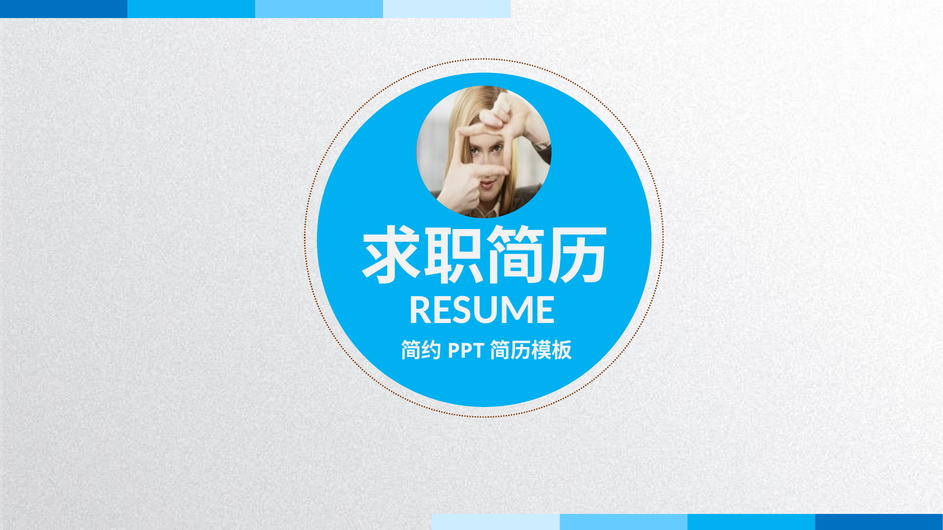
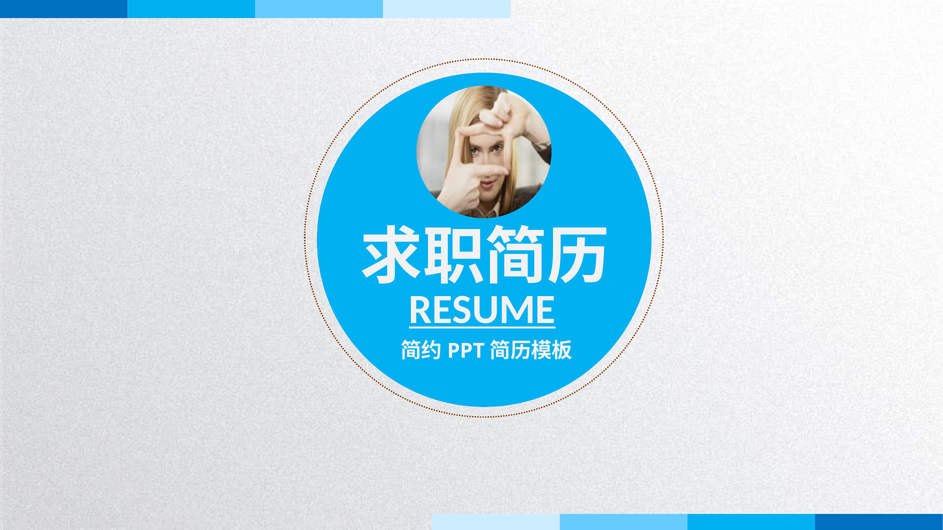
RESUME underline: none -> present
